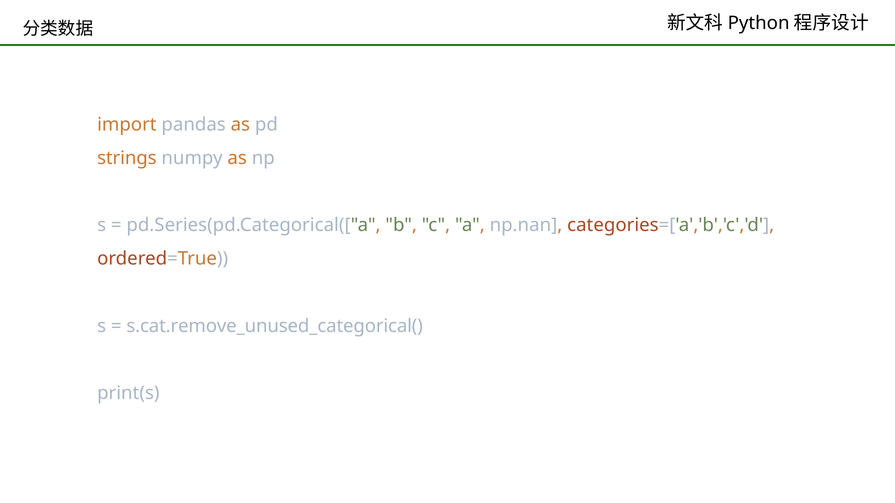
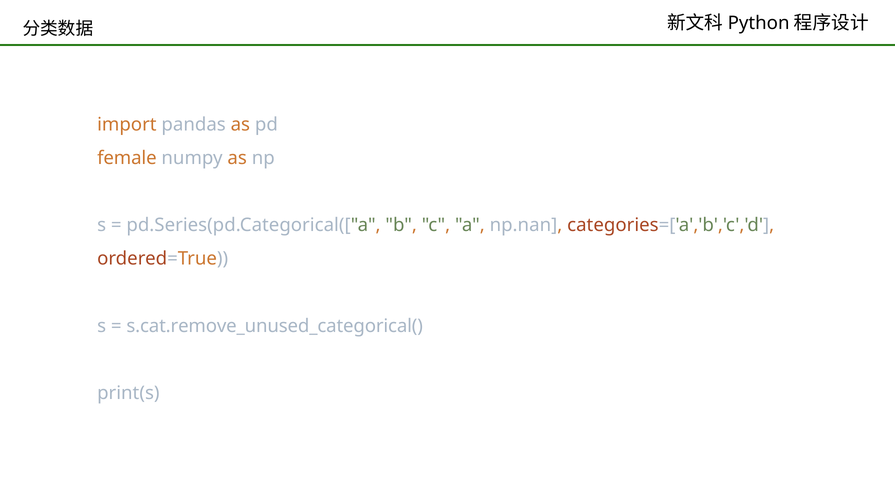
strings: strings -> female
